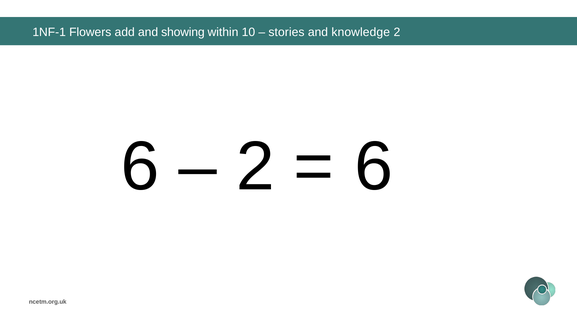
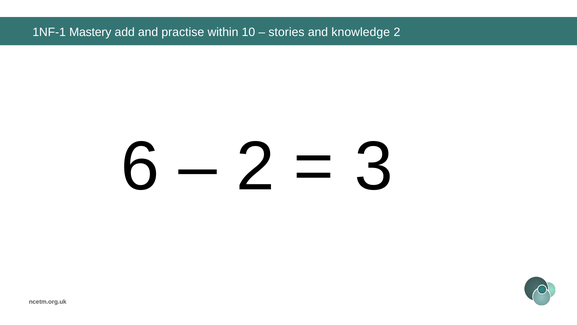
Flowers: Flowers -> Mastery
showing: showing -> practise
6 at (374, 167): 6 -> 3
